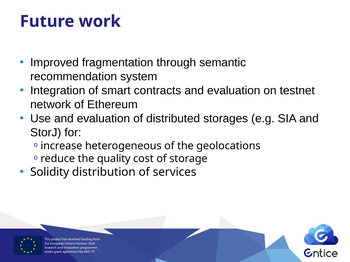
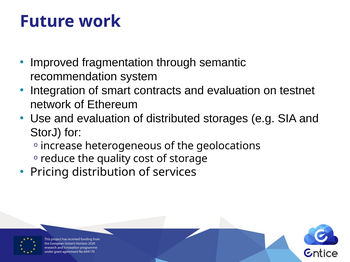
Solidity: Solidity -> Pricing
